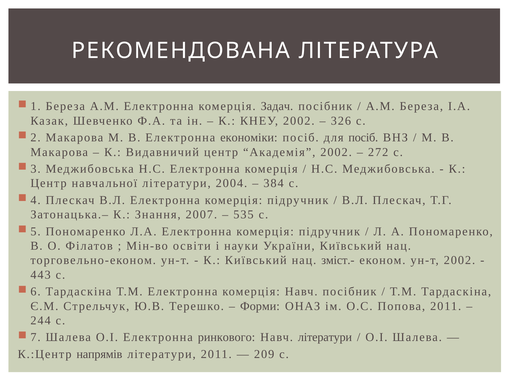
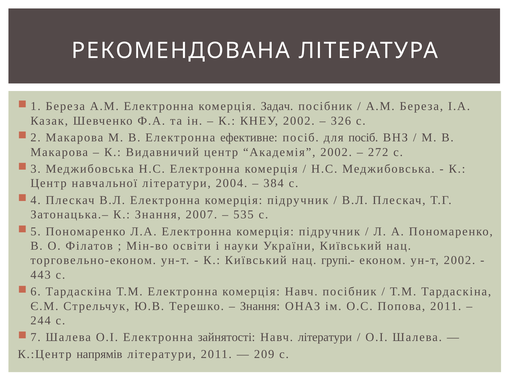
економіки: економіки -> ефективне
зміст.-: зміст.- -> групі.-
Форми at (260, 306): Форми -> Знання
ринкового: ринкового -> зайнятості
